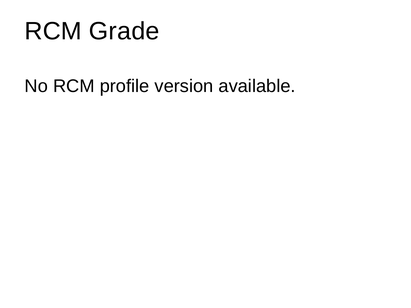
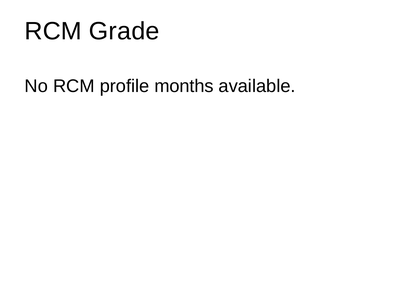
version: version -> months
